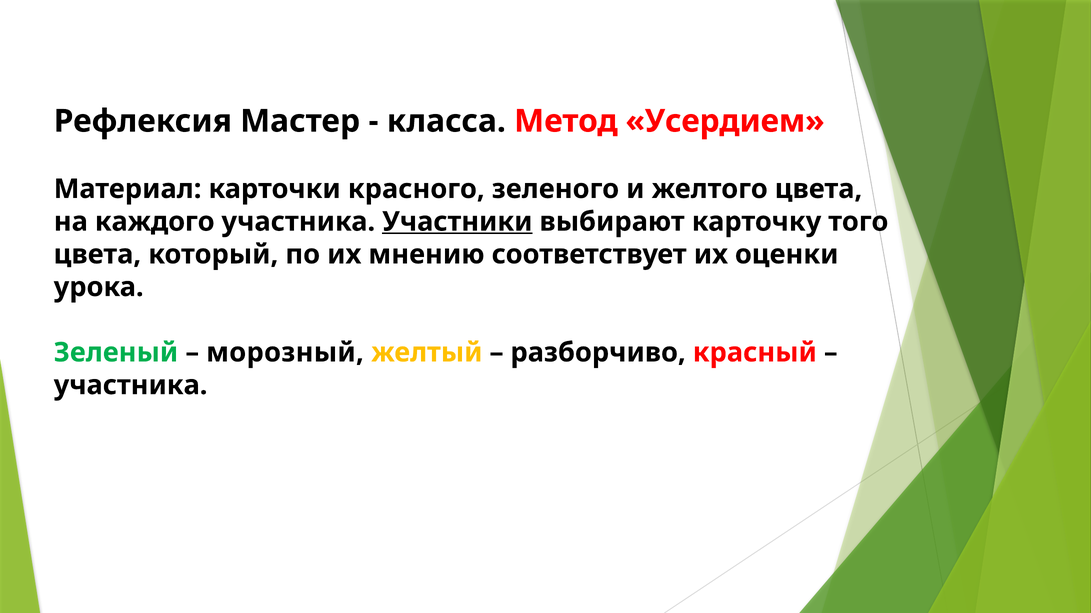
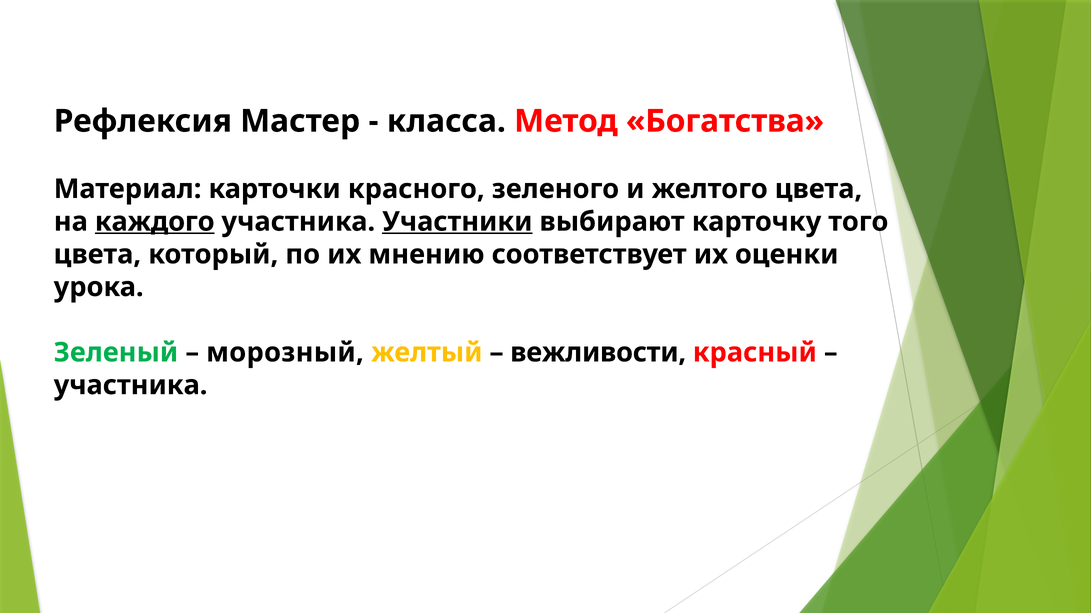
Усердием: Усердием -> Богатства
каждого underline: none -> present
разборчиво: разборчиво -> вежливости
